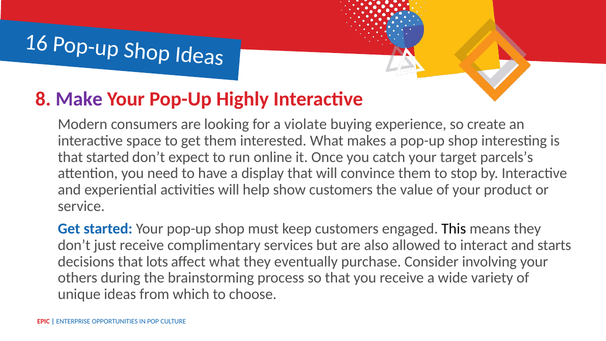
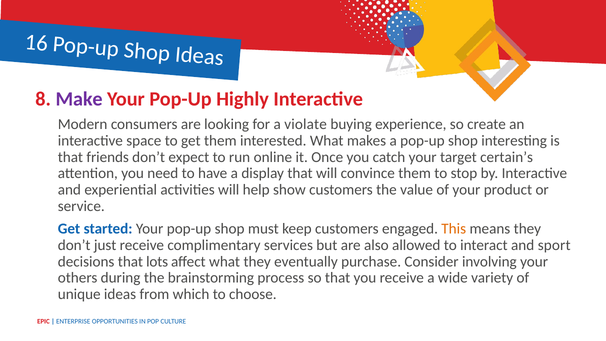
that started: started -> friends
parcels’s: parcels’s -> certain’s
This colour: black -> orange
starts: starts -> sport
